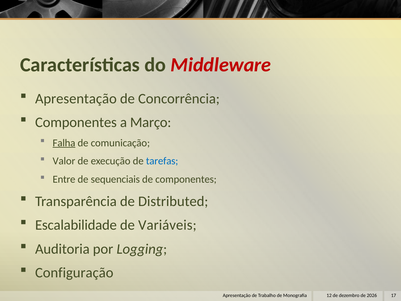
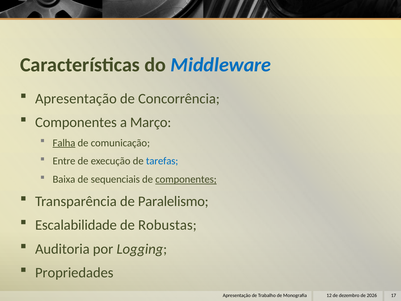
Middleware colour: red -> blue
Valor: Valor -> Entre
Entre: Entre -> Baixa
componentes at (186, 179) underline: none -> present
Distributed: Distributed -> Paralelismo
Variáveis: Variáveis -> Robustas
Configuração: Configuração -> Propriedades
